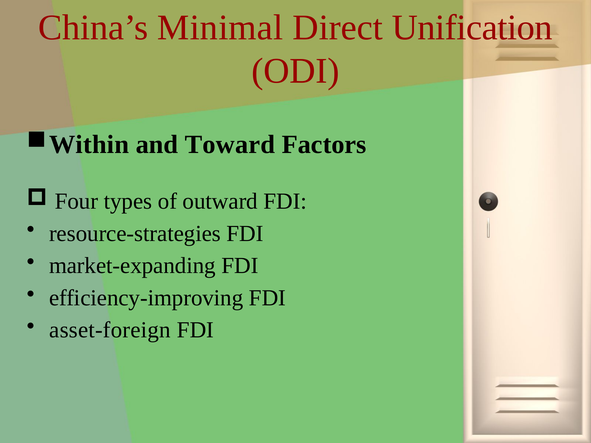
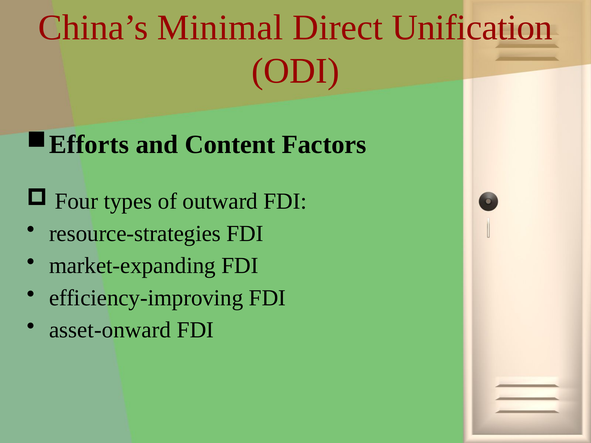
Within: Within -> Efforts
Toward: Toward -> Content
asset-foreign: asset-foreign -> asset-onward
